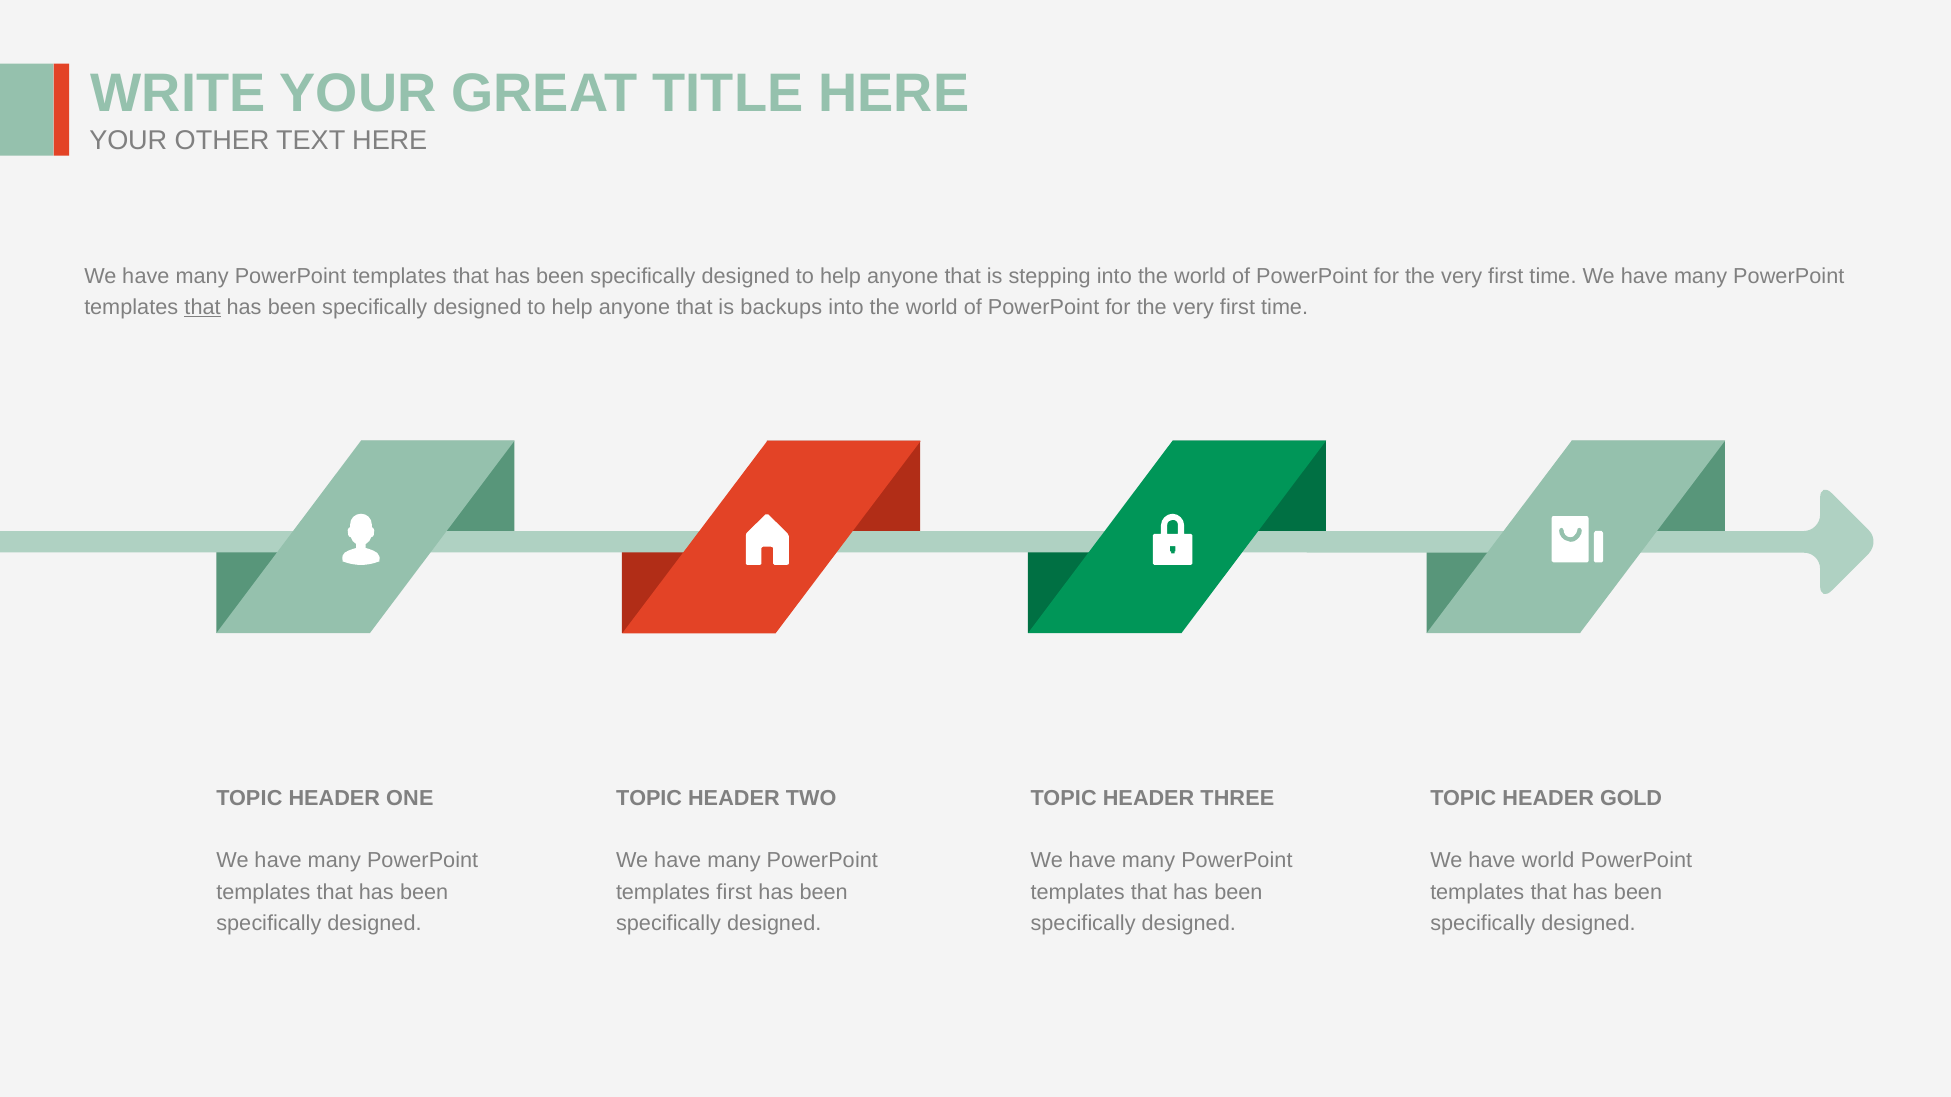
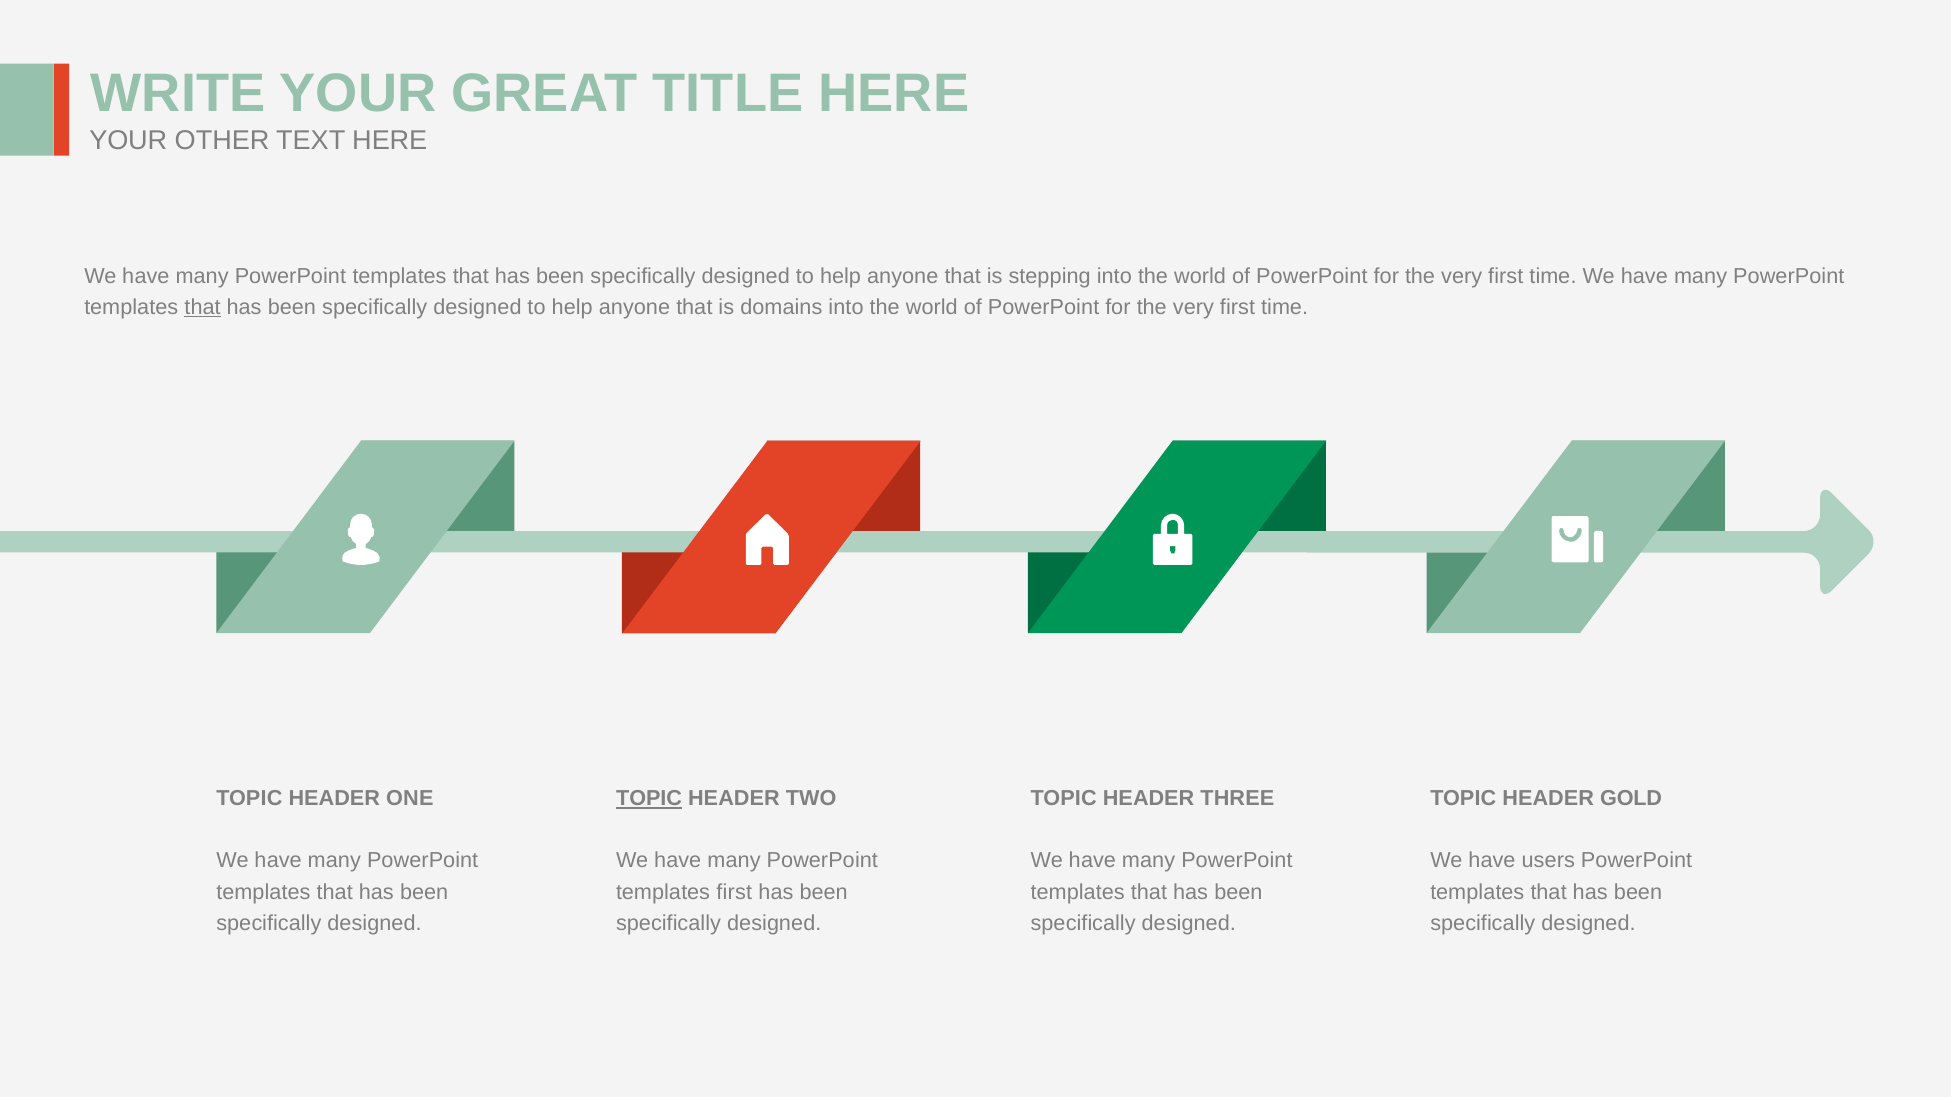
backups: backups -> domains
TOPIC at (649, 799) underline: none -> present
have world: world -> users
